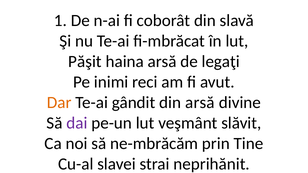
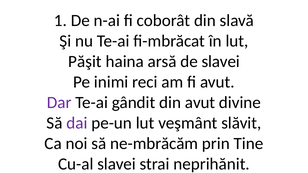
de legaţi: legaţi -> slavei
Dar colour: orange -> purple
din arsă: arsă -> avut
